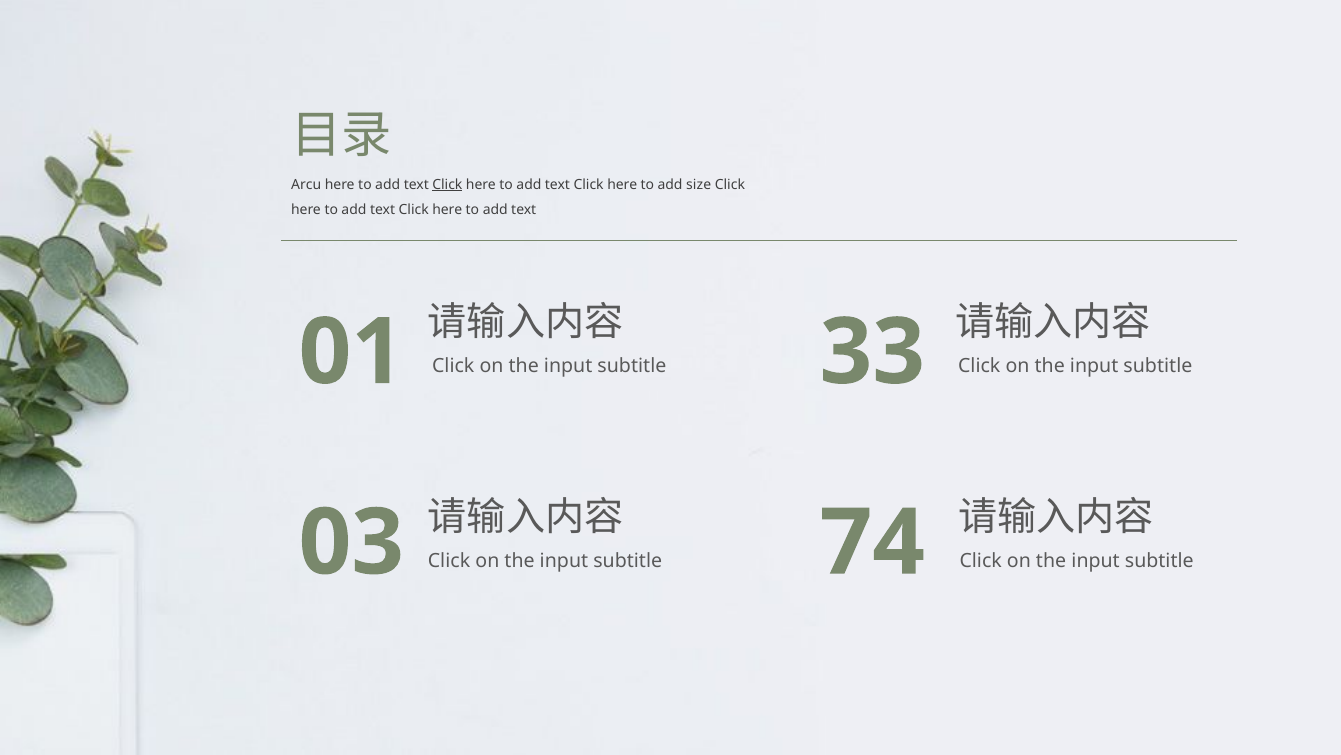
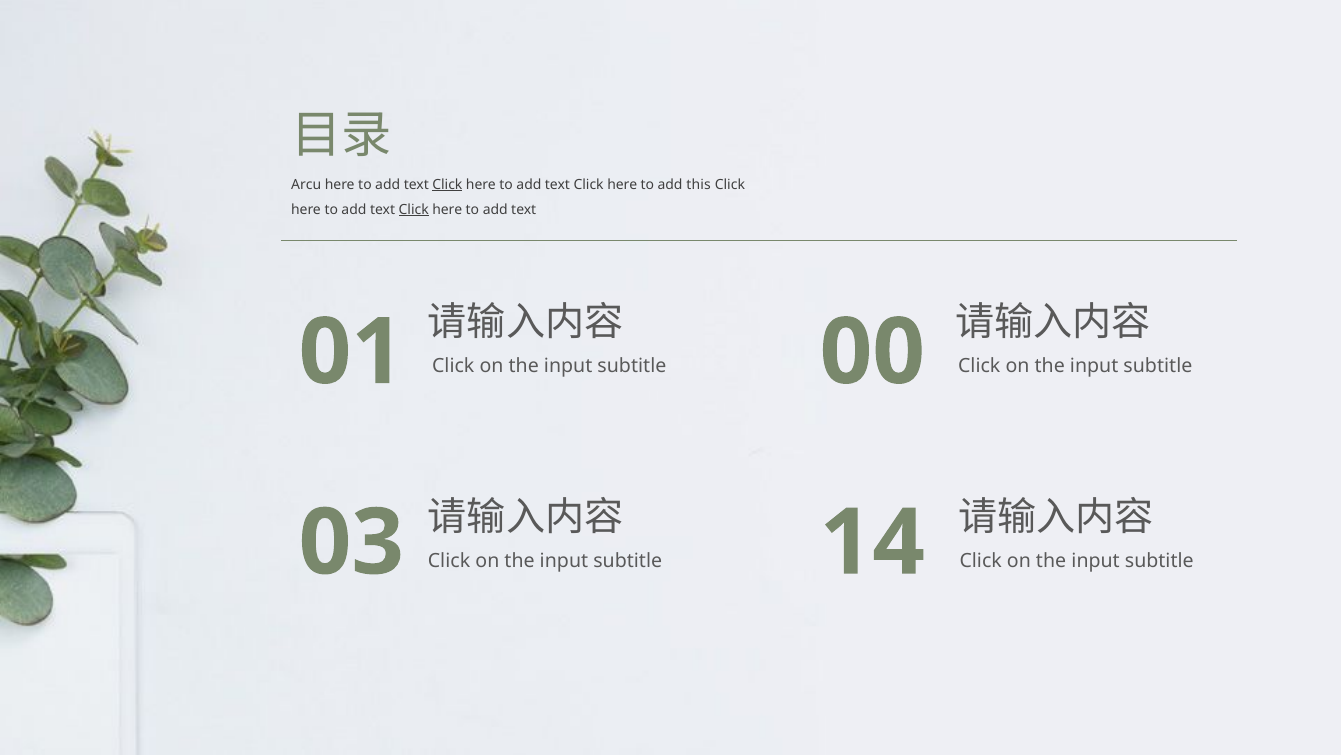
size: size -> this
Click at (414, 210) underline: none -> present
33: 33 -> 00
74: 74 -> 14
